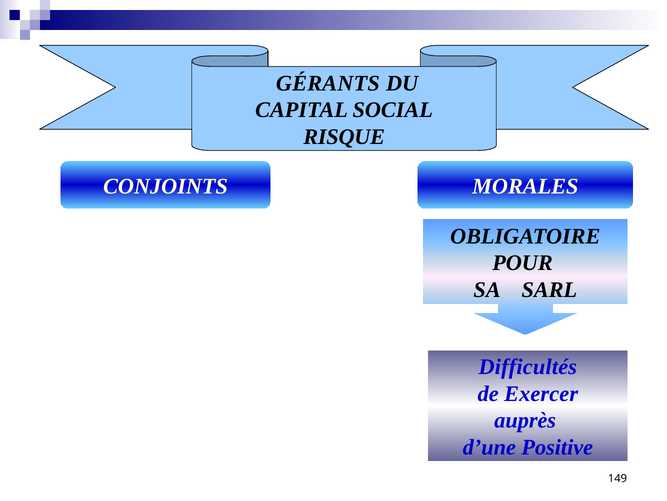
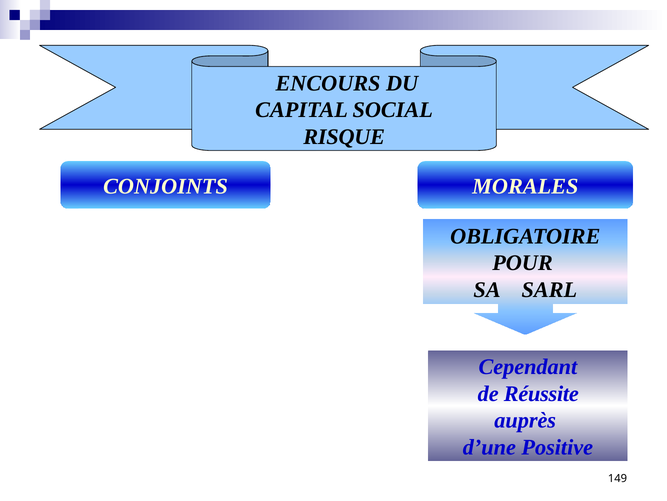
GÉRANTS: GÉRANTS -> ENCOURS
Difficultés: Difficultés -> Cependant
Exercer: Exercer -> Réussite
